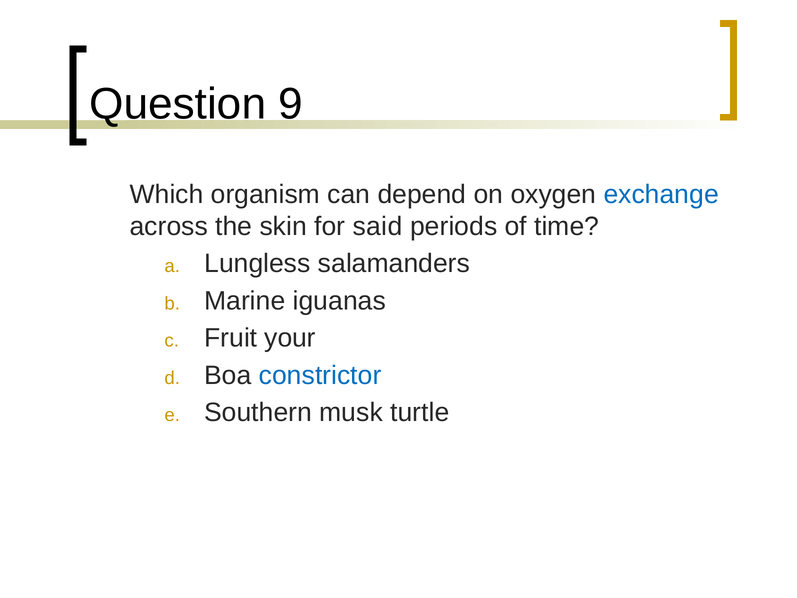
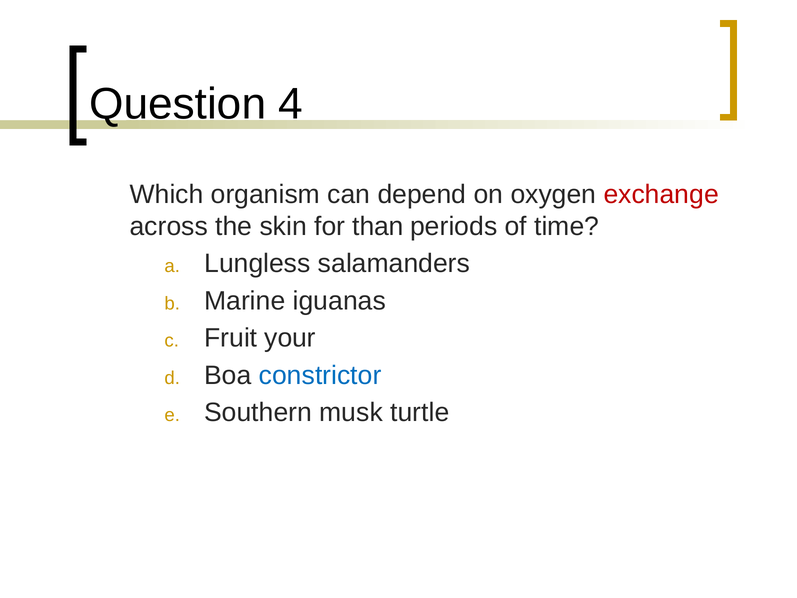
9: 9 -> 4
exchange colour: blue -> red
said: said -> than
